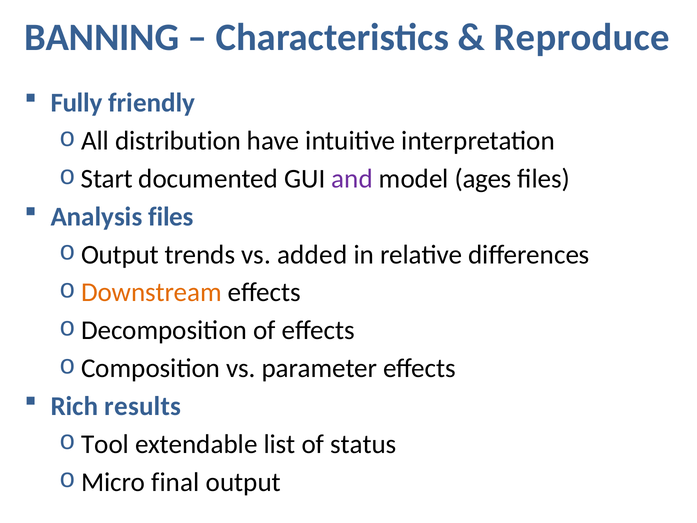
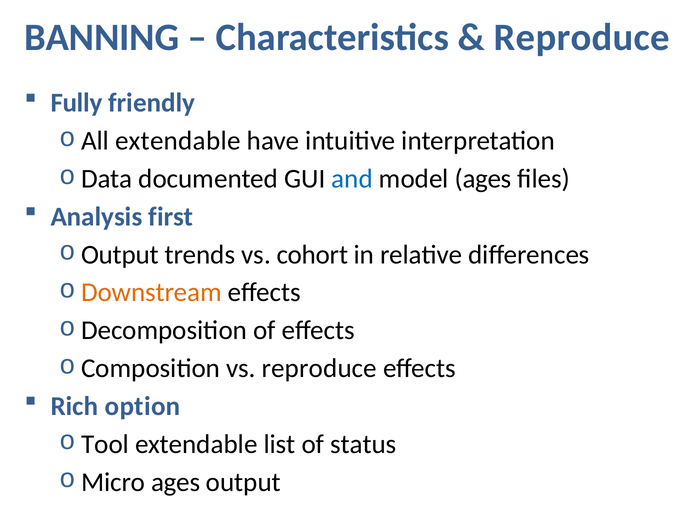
All distribution: distribution -> extendable
Start: Start -> Data
and colour: purple -> blue
Analysis files: files -> first
added: added -> cohort
vs parameter: parameter -> reproduce
results: results -> option
Micro final: final -> ages
